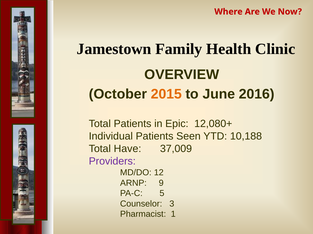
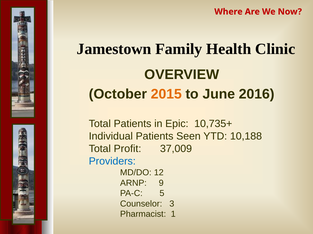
12,080+: 12,080+ -> 10,735+
Have: Have -> Profit
Providers colour: purple -> blue
